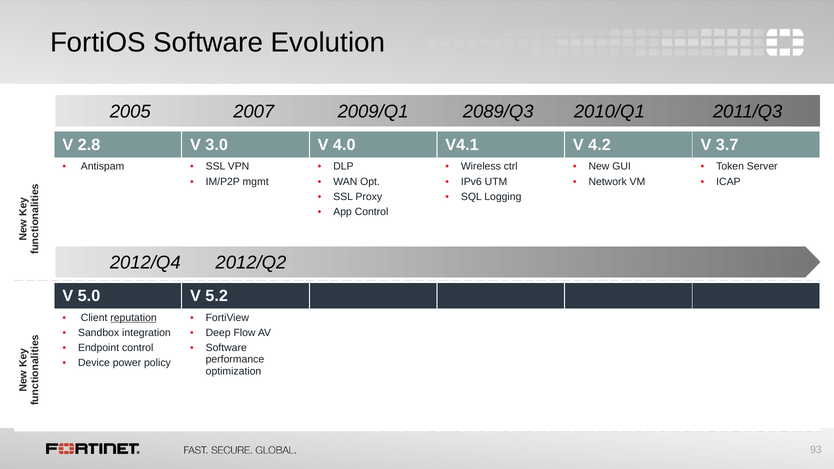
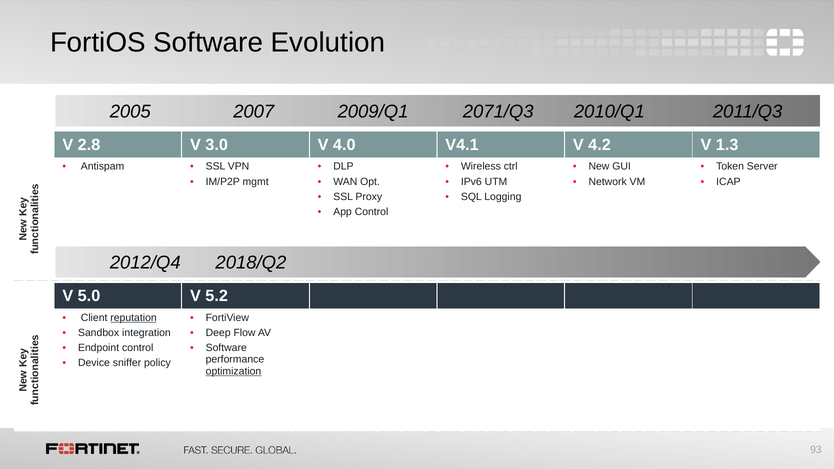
2089/Q3: 2089/Q3 -> 2071/Q3
3.7: 3.7 -> 1.3
2012/Q2: 2012/Q2 -> 2018/Q2
power: power -> sniffer
optimization underline: none -> present
